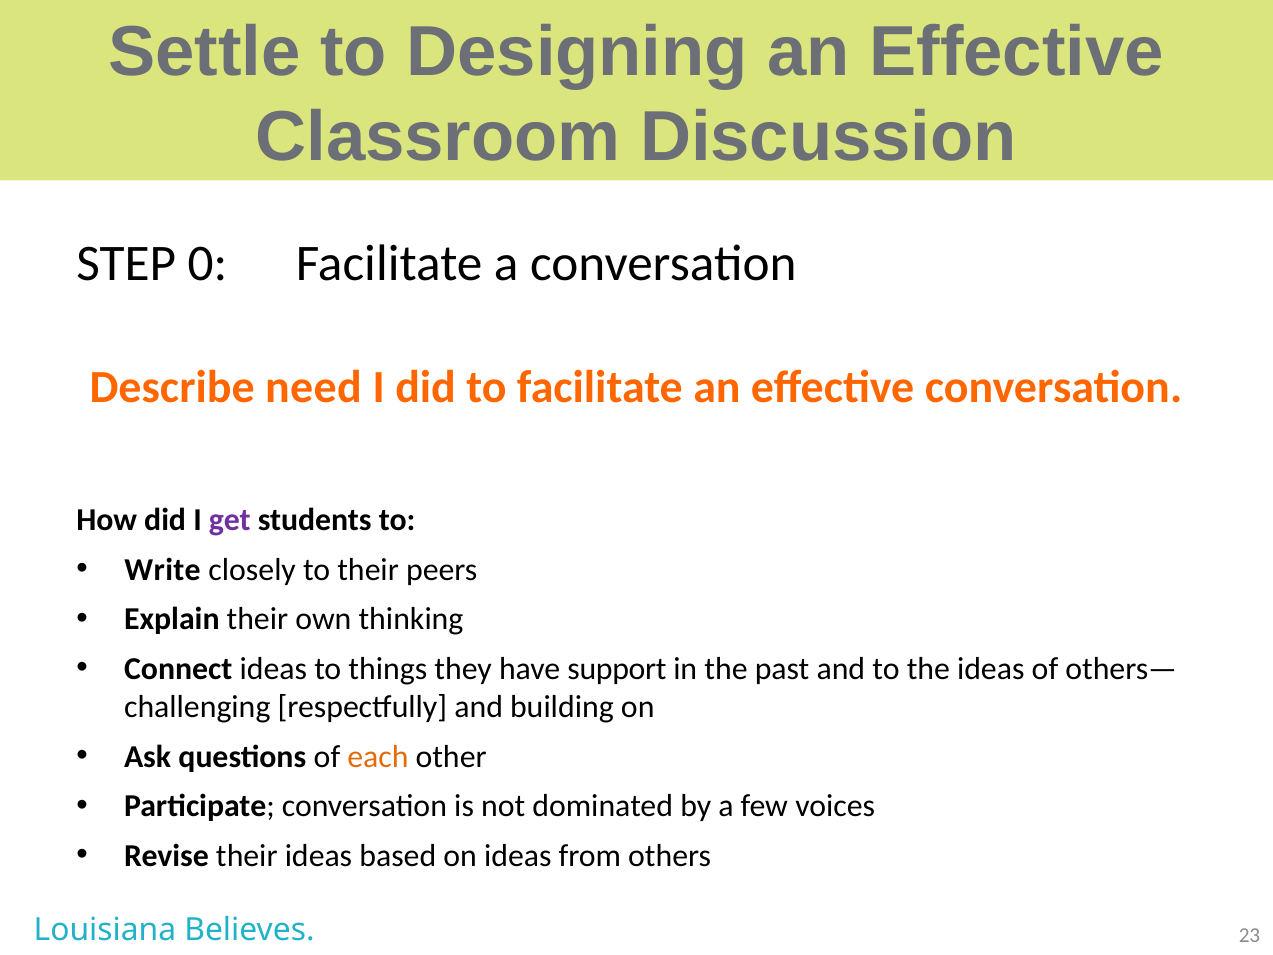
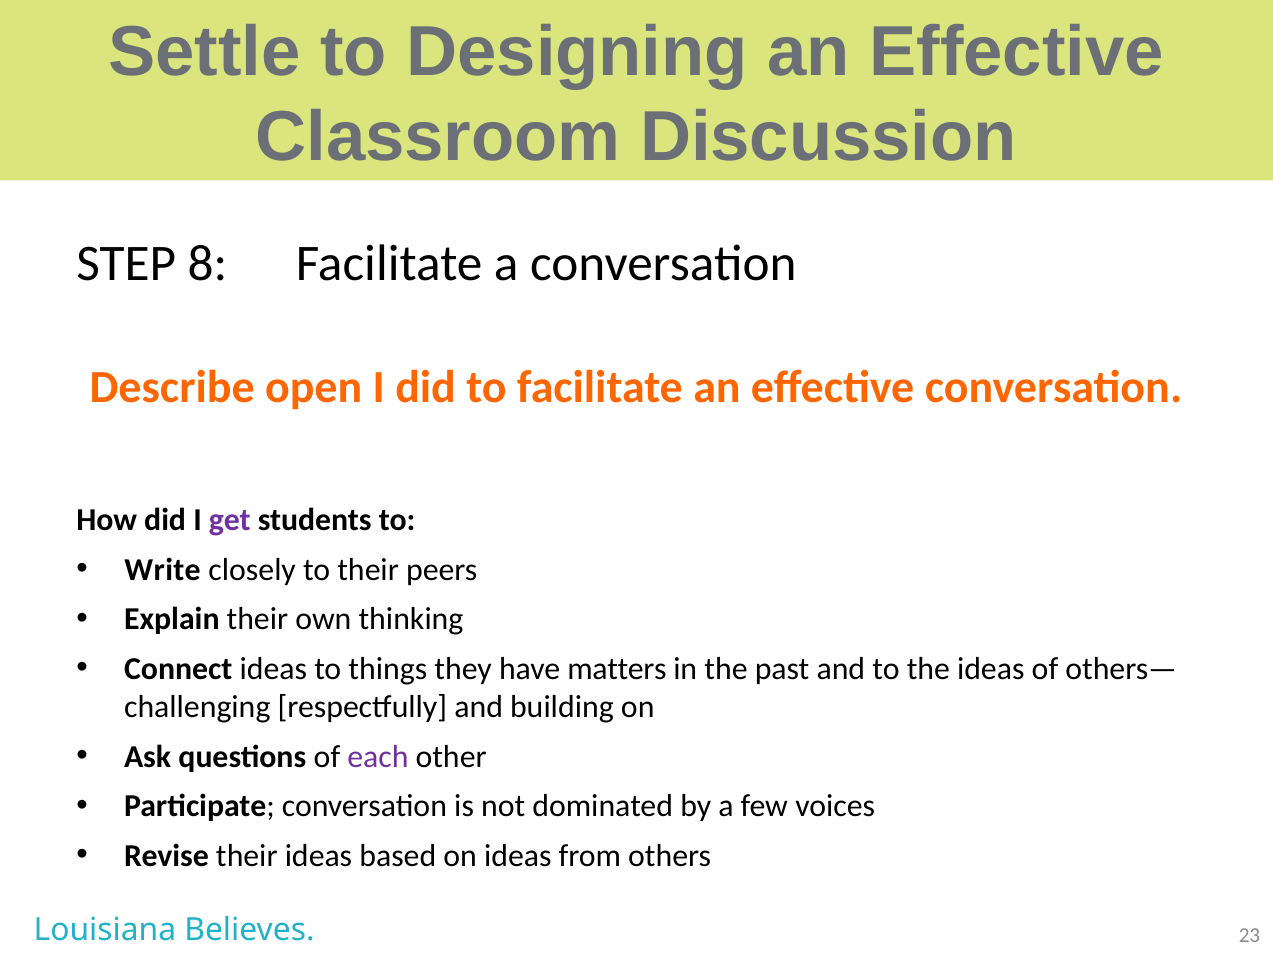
0: 0 -> 8
need: need -> open
support: support -> matters
each colour: orange -> purple
